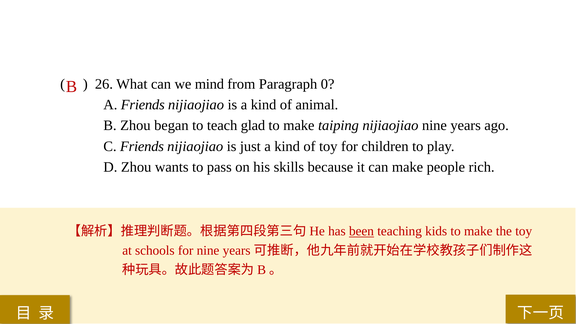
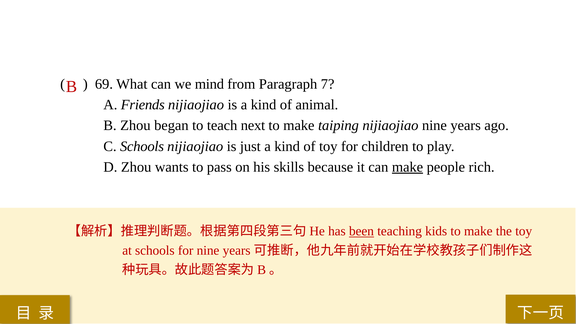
26: 26 -> 69
0: 0 -> 7
glad: glad -> next
C Friends: Friends -> Schools
make at (408, 167) underline: none -> present
